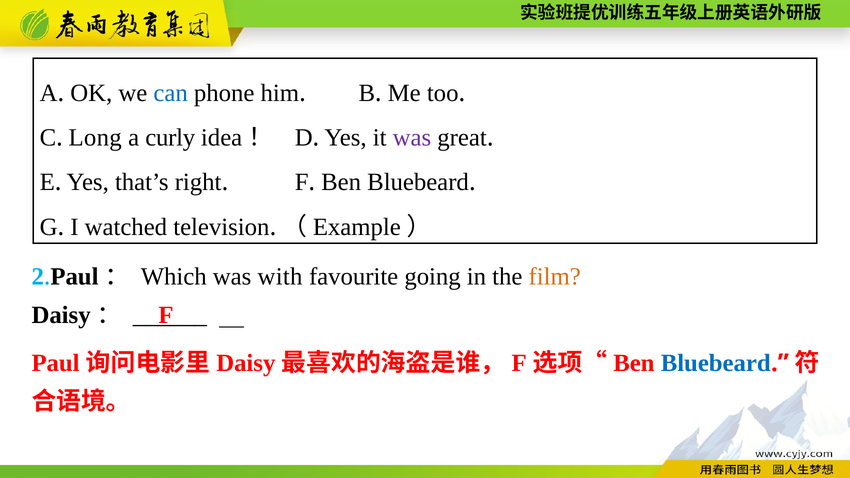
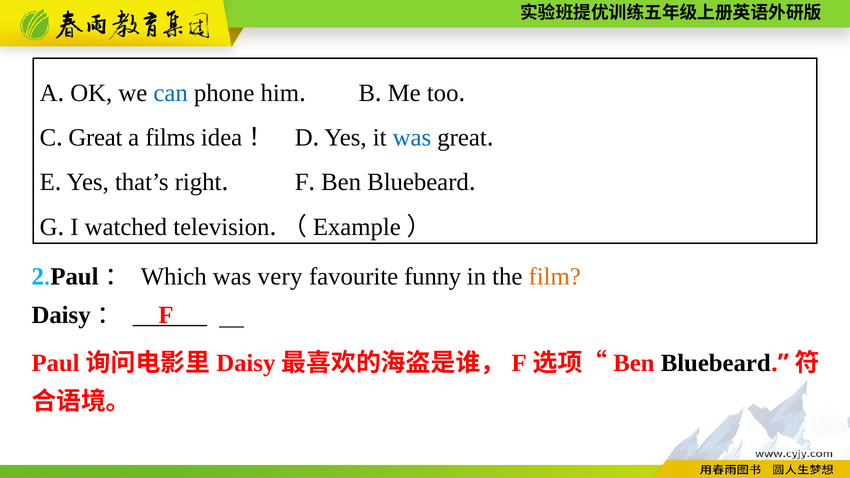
Long at (95, 138): Long -> Great
curly: curly -> films
was at (412, 138) colour: purple -> blue
with: with -> very
going: going -> funny
Bluebeard at (716, 363) colour: blue -> black
